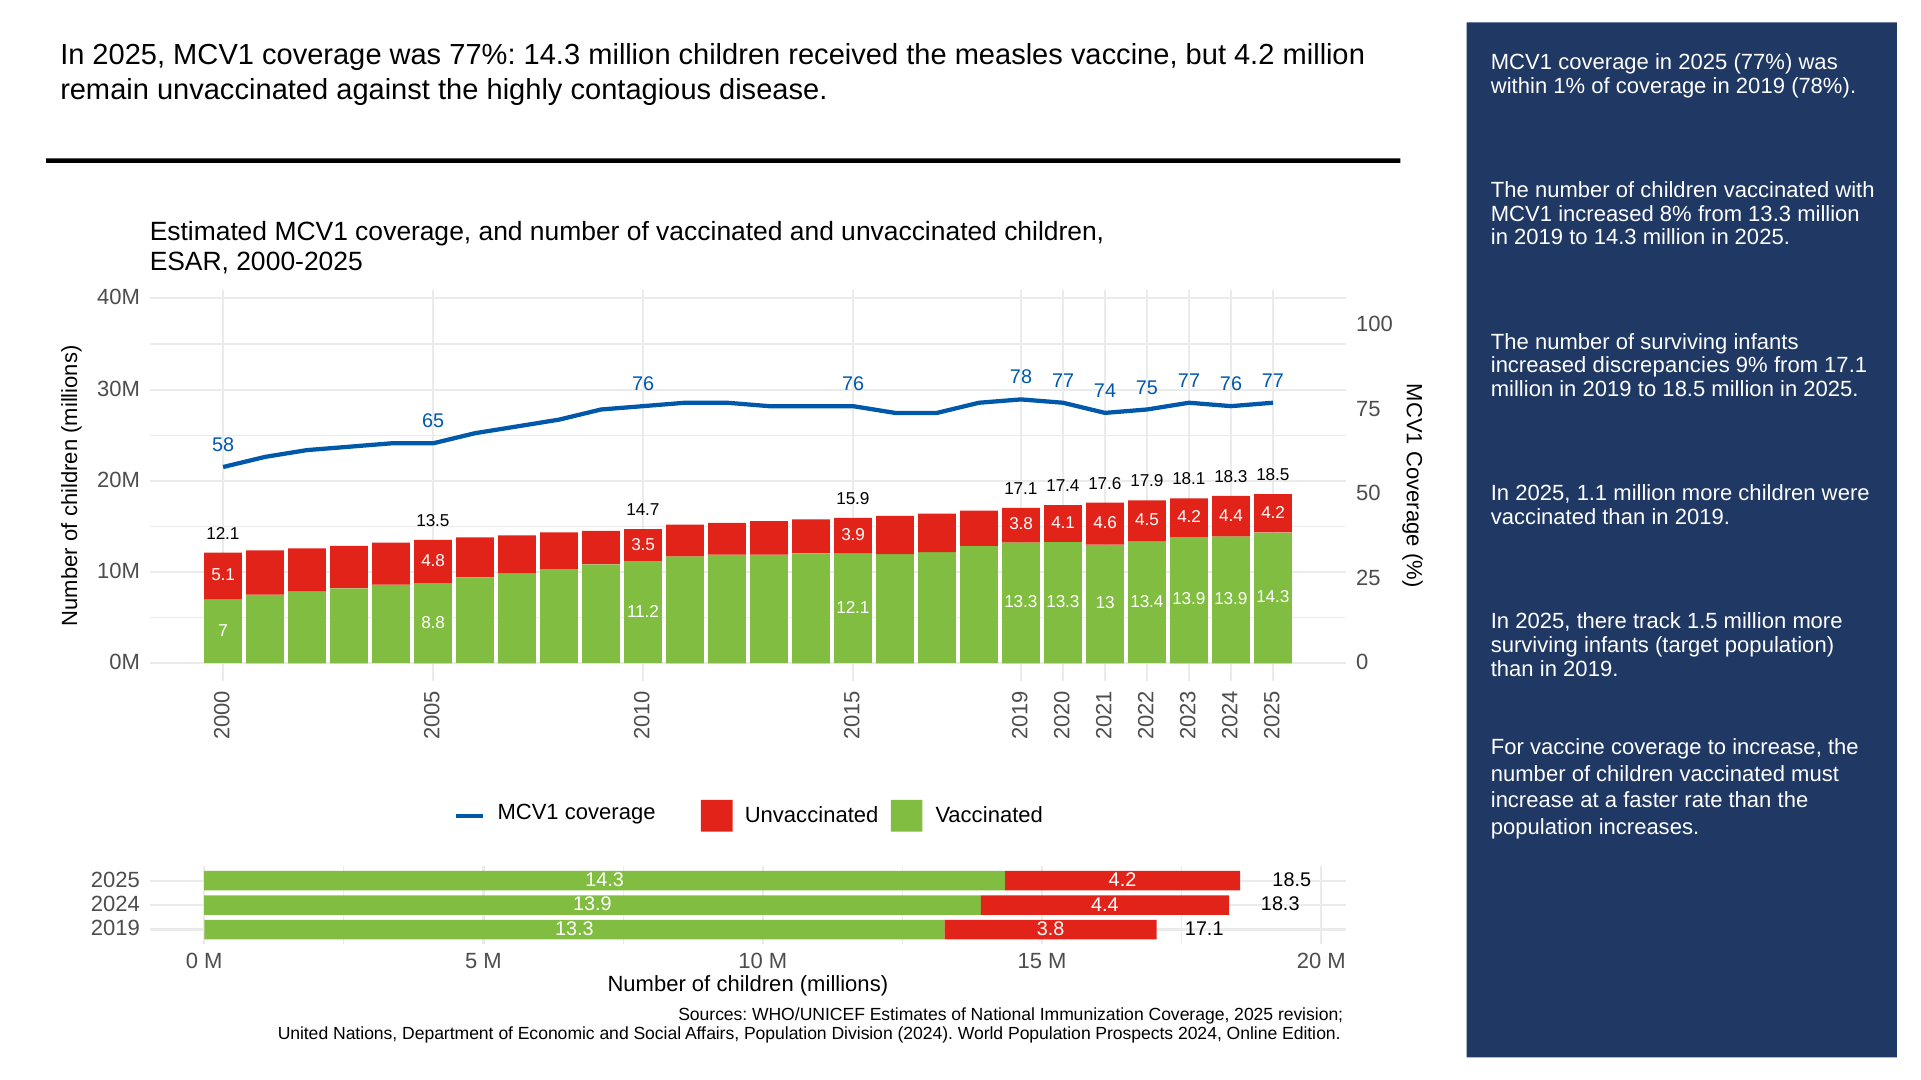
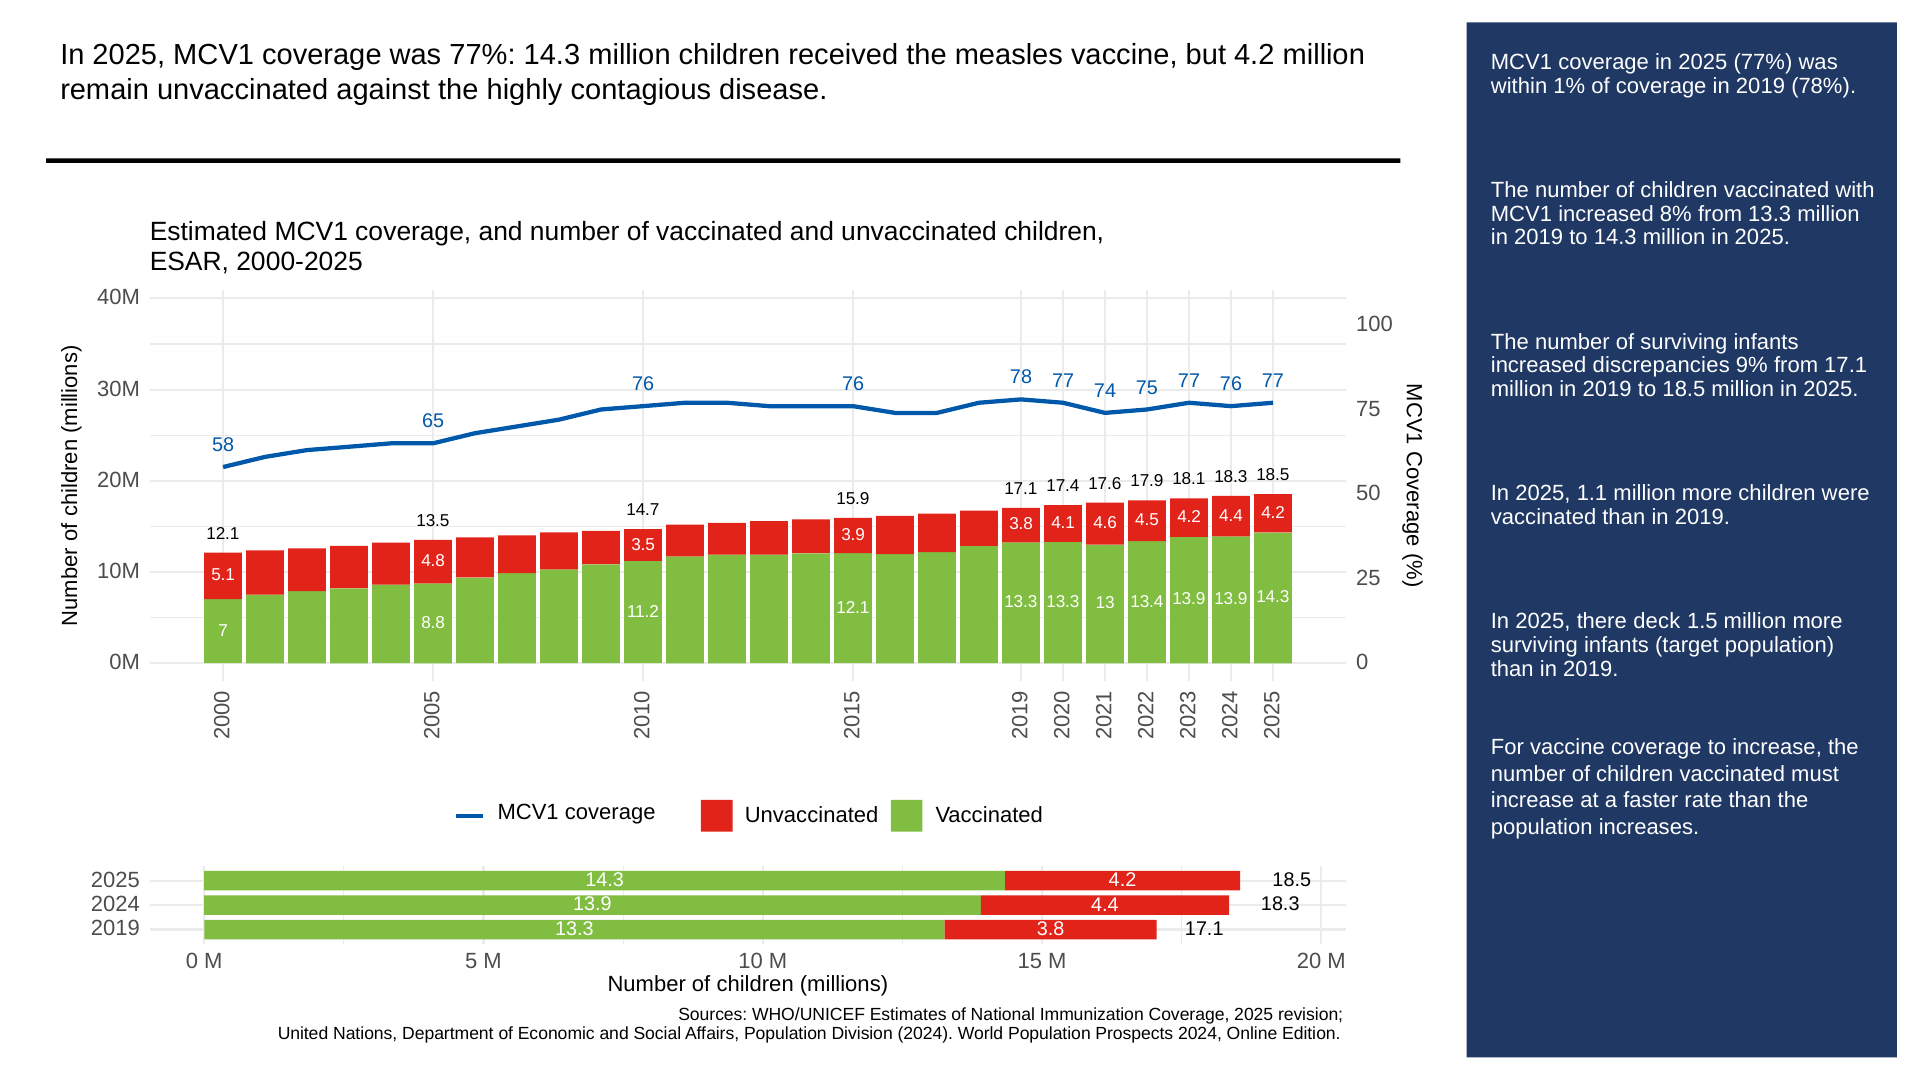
track: track -> deck
